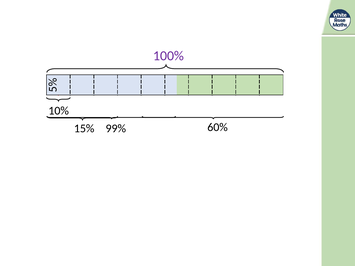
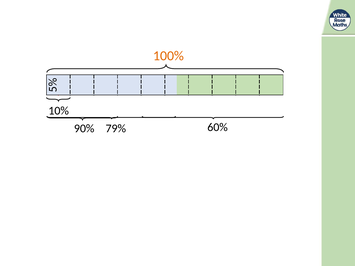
100% colour: purple -> orange
15%: 15% -> 90%
99%: 99% -> 79%
